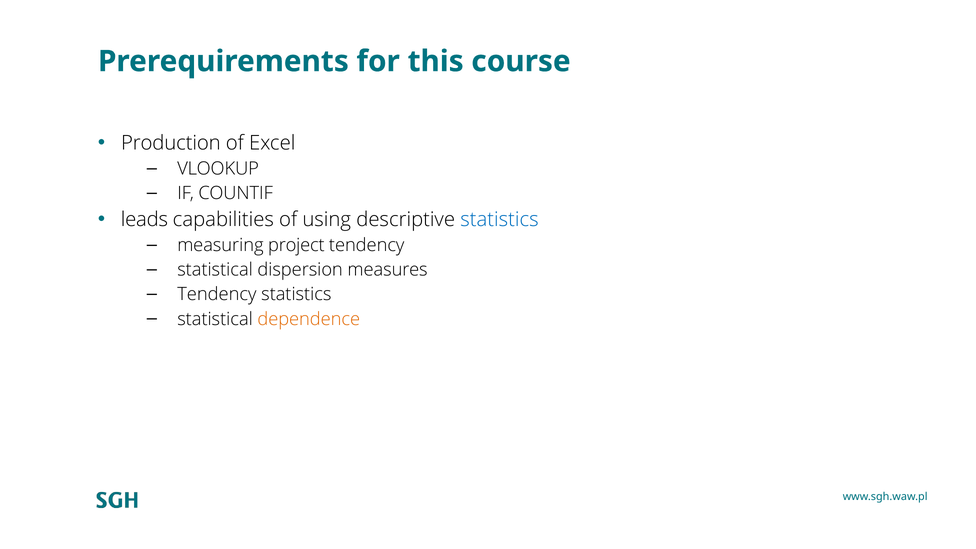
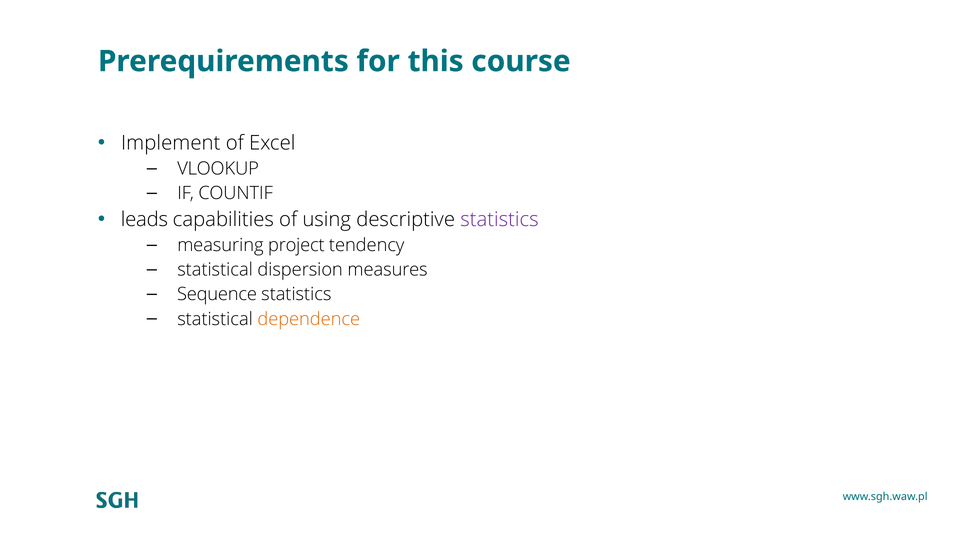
Production: Production -> Implement
statistics at (499, 220) colour: blue -> purple
Tendency at (217, 294): Tendency -> Sequence
